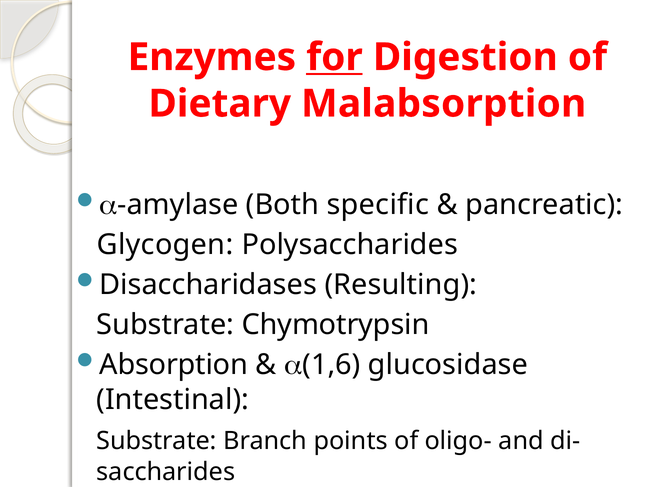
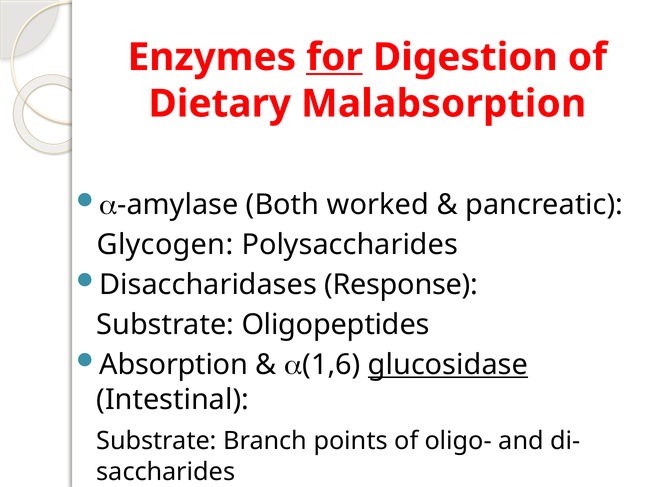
specific: specific -> worked
Resulting: Resulting -> Response
Chymotrypsin: Chymotrypsin -> Oligopeptides
glucosidase underline: none -> present
